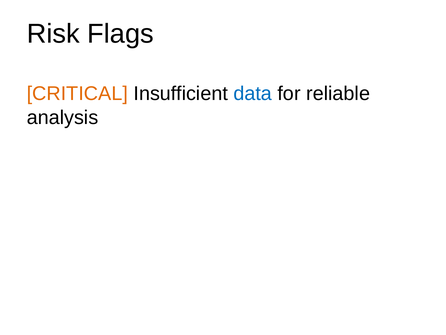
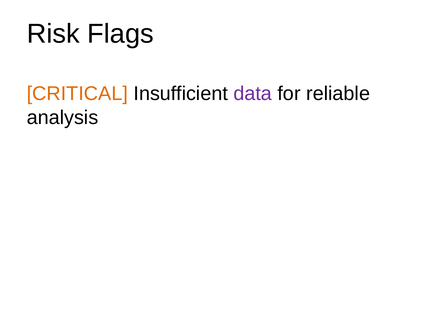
data colour: blue -> purple
